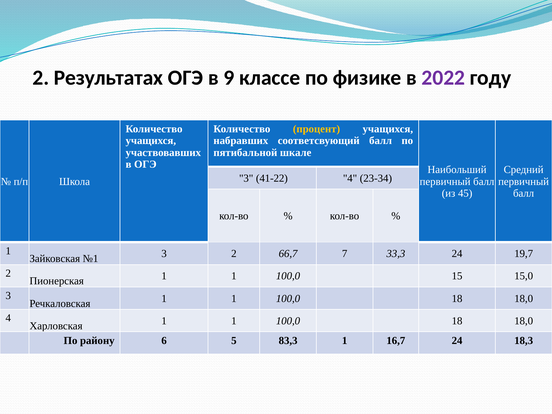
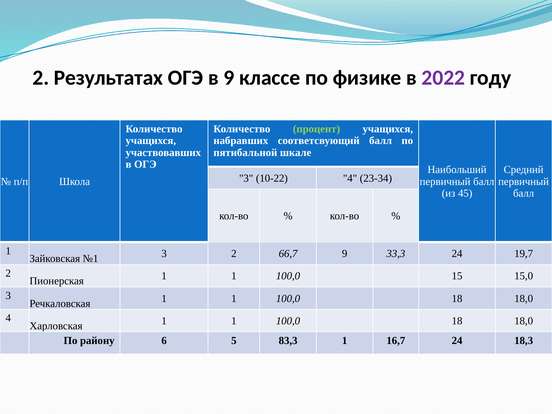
процент colour: yellow -> light green
41-22: 41-22 -> 10-22
66,7 7: 7 -> 9
